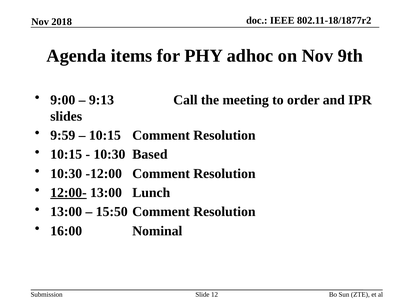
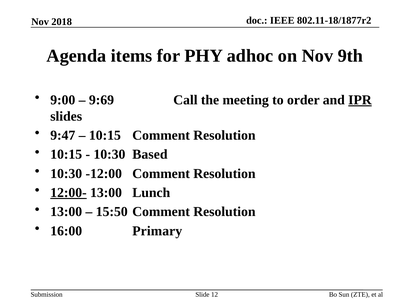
9:13: 9:13 -> 9:69
IPR underline: none -> present
9:59: 9:59 -> 9:47
Nominal: Nominal -> Primary
